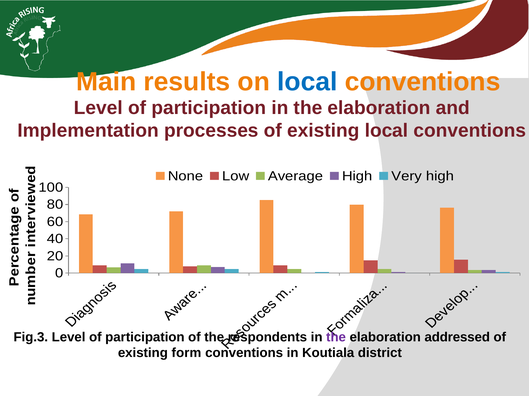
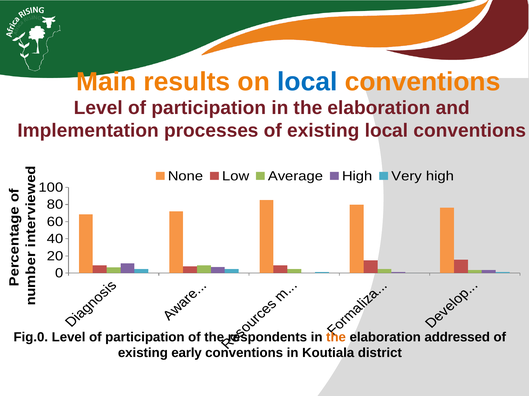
Fig.3: Fig.3 -> Fig.0
the at (336, 338) colour: purple -> orange
form: form -> early
